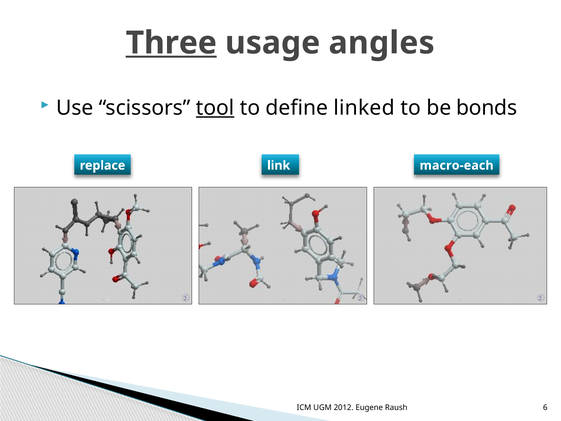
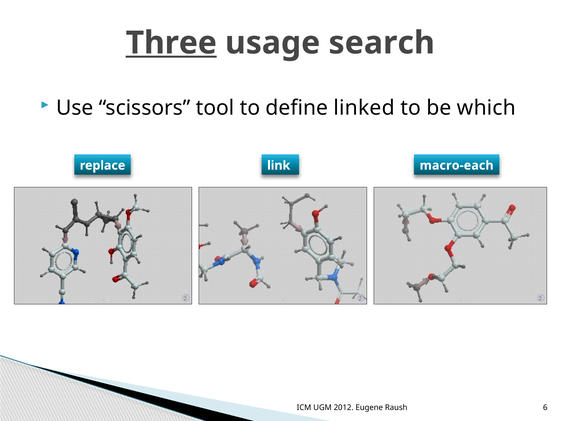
angles: angles -> search
tool underline: present -> none
bonds: bonds -> which
